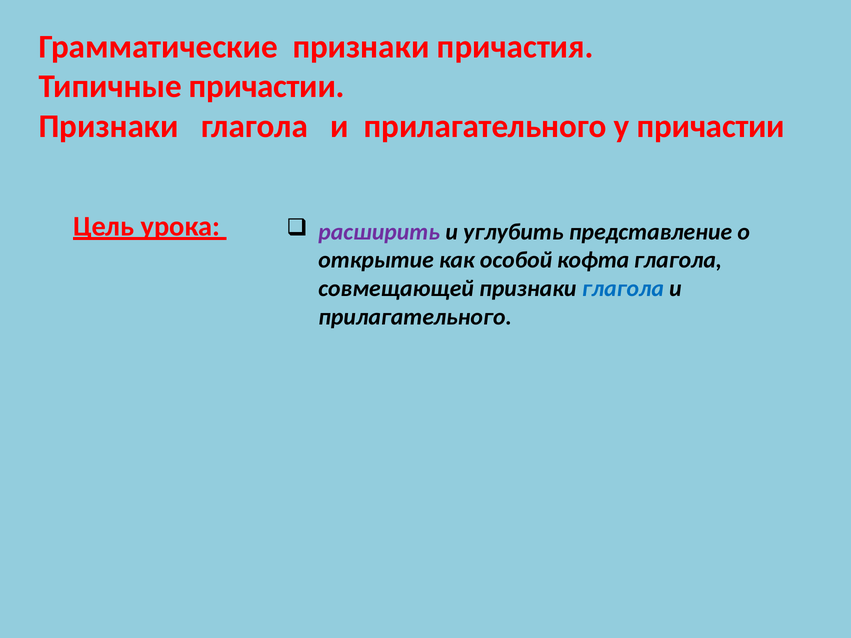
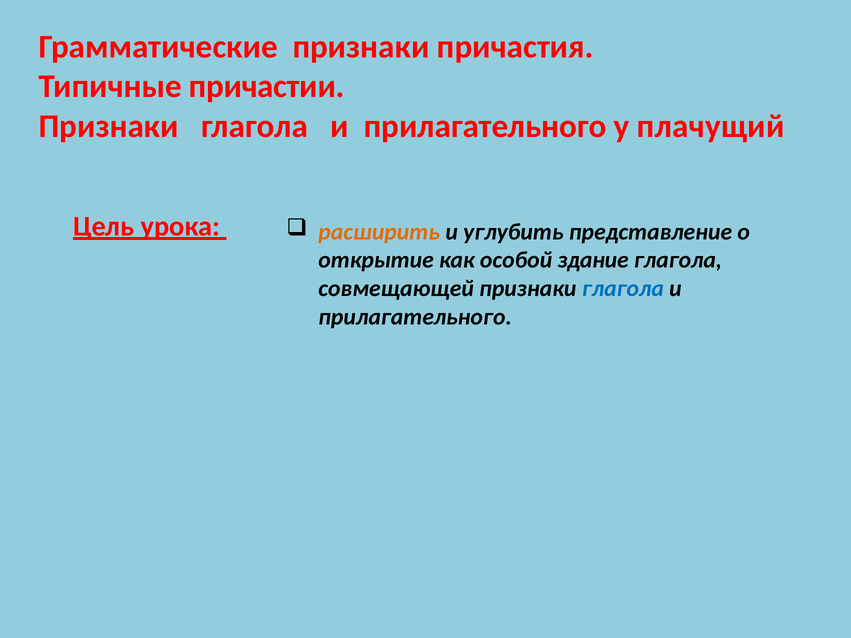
у причастии: причастии -> плачущий
расширить colour: purple -> orange
кофта: кофта -> здание
